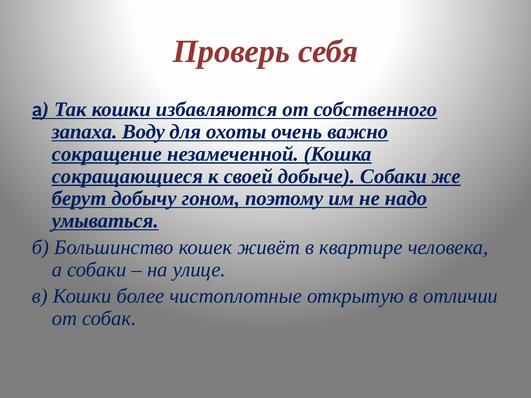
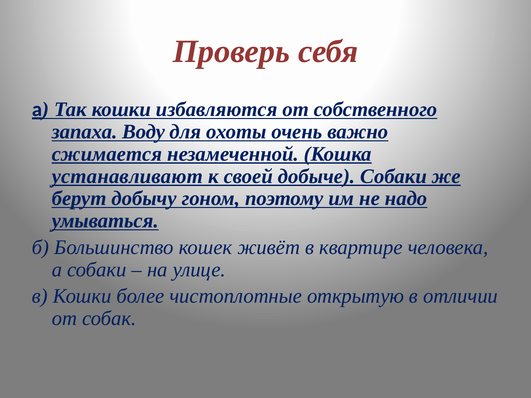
сокращение: сокращение -> сжимается
сокращающиеся: сокращающиеся -> устанавливают
